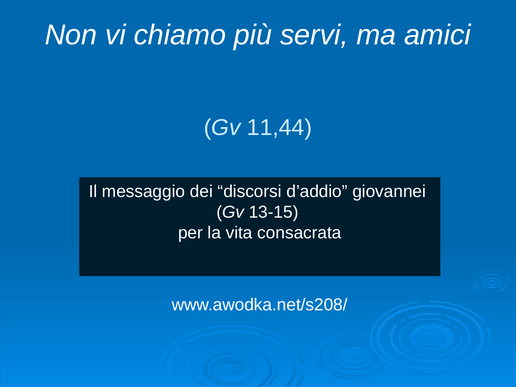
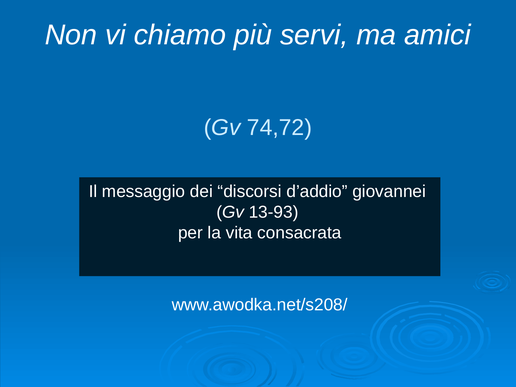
11,44: 11,44 -> 74,72
13-15: 13-15 -> 13-93
